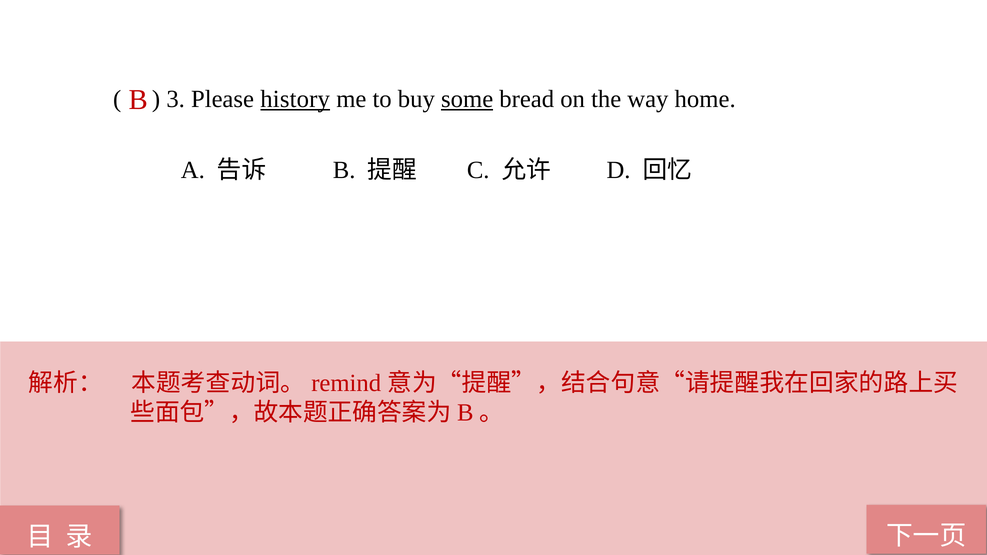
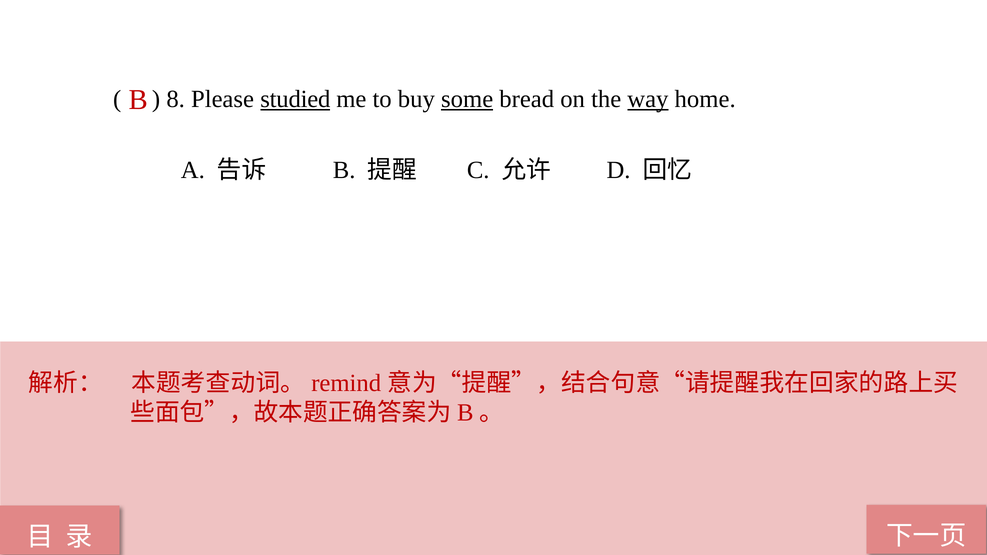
3: 3 -> 8
history: history -> studied
way underline: none -> present
